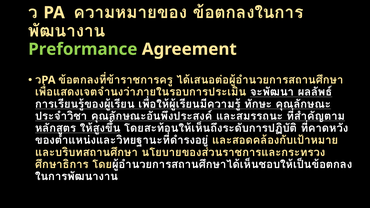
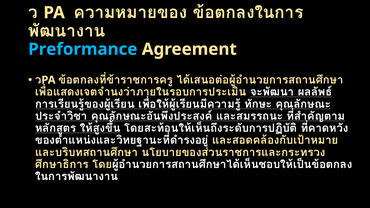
Preformance colour: light green -> light blue
